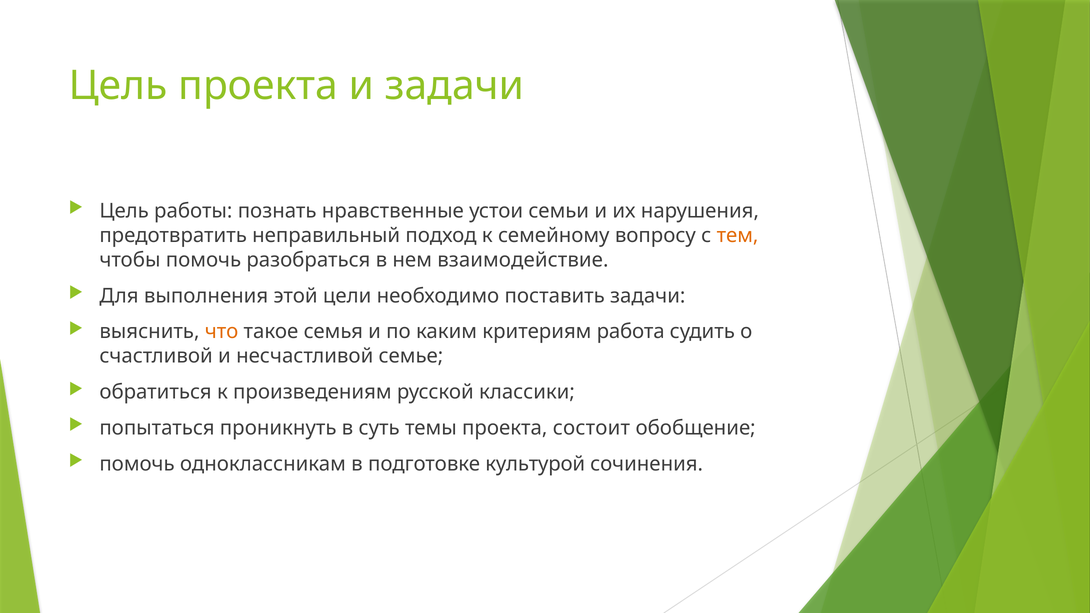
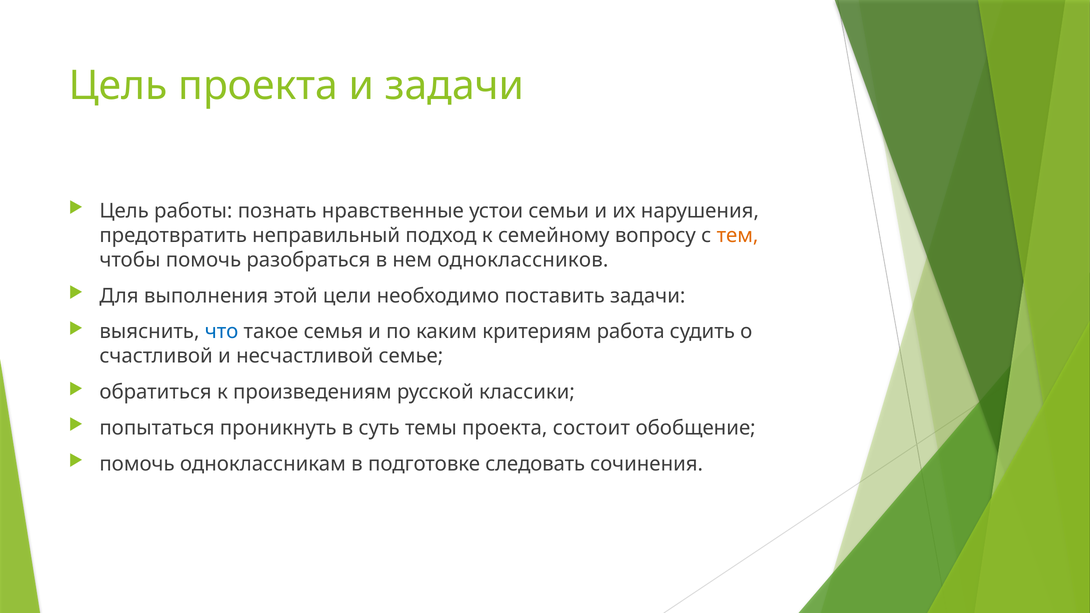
взаимодействие: взаимодействие -> одноклассников
что colour: orange -> blue
культурой: культурой -> следовать
